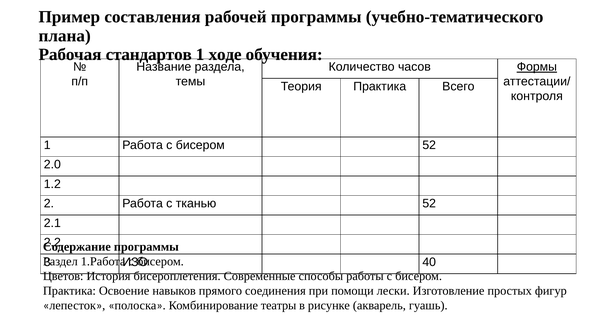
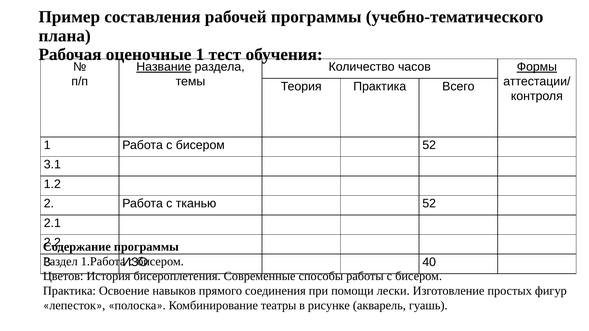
стандартов: стандартов -> оценочные
ходе: ходе -> тест
Название underline: none -> present
2.0: 2.0 -> 3.1
